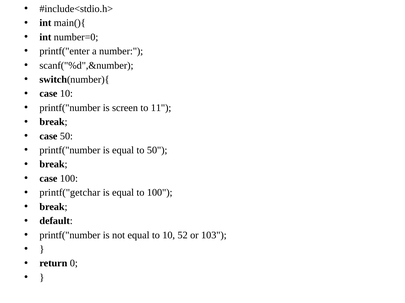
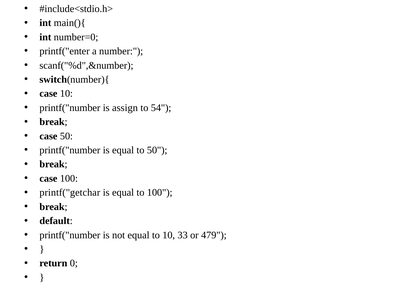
screen: screen -> assign
11: 11 -> 54
52: 52 -> 33
103: 103 -> 479
